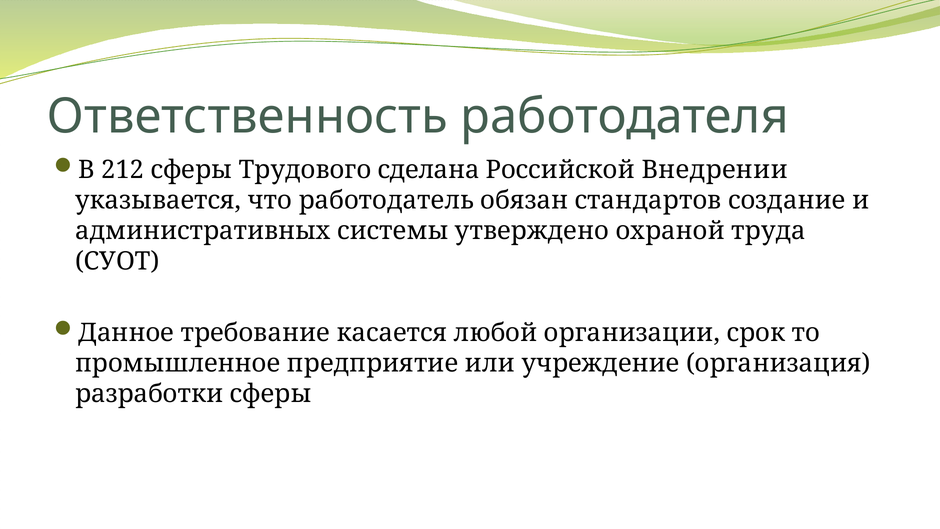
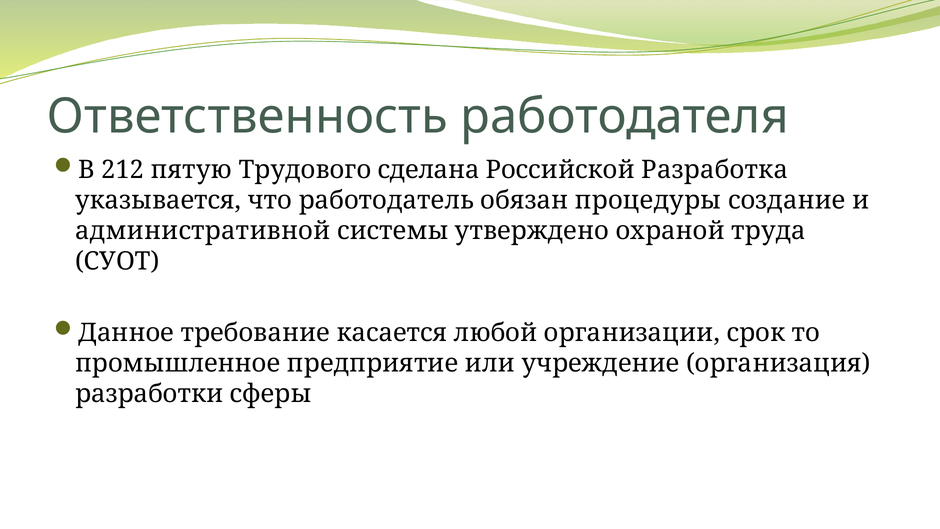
212 сферы: сферы -> пятую
Внедрении: Внедрении -> Разработка
стандартов: стандартов -> процедуры
административных: административных -> административной
